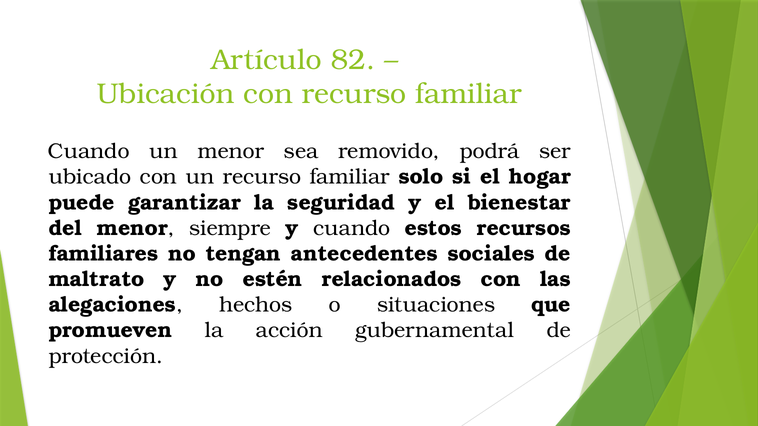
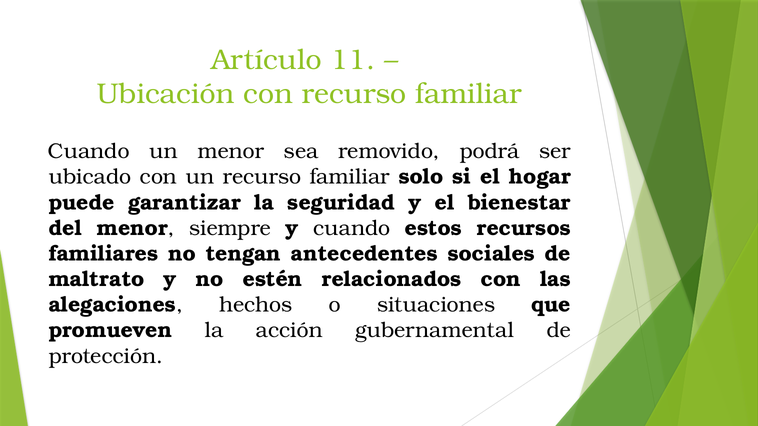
82: 82 -> 11
